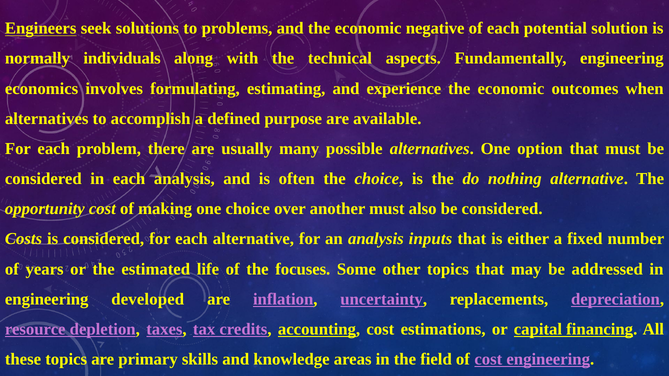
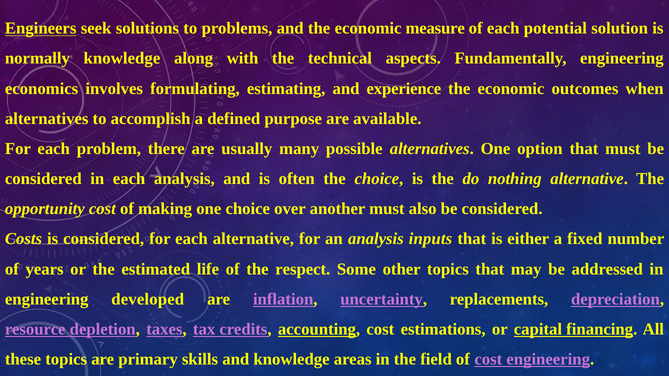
negative: negative -> measure
normally individuals: individuals -> knowledge
focuses: focuses -> respect
